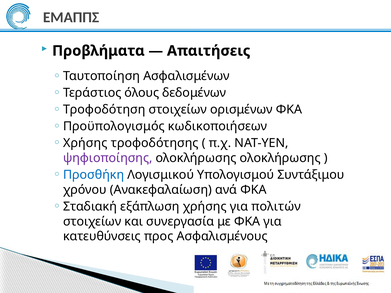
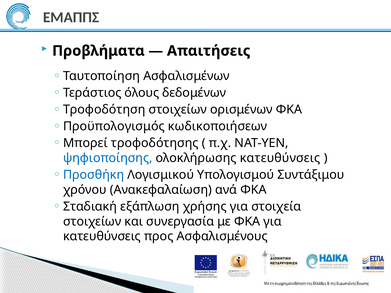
Χρήσης at (85, 143): Χρήσης -> Μπορεί
ψηφιοποίησης colour: purple -> blue
ολοκλήρωσης ολοκλήρωσης: ολοκλήρωσης -> κατευθύνσεις
πολιτών: πολιτών -> στοιχεία
